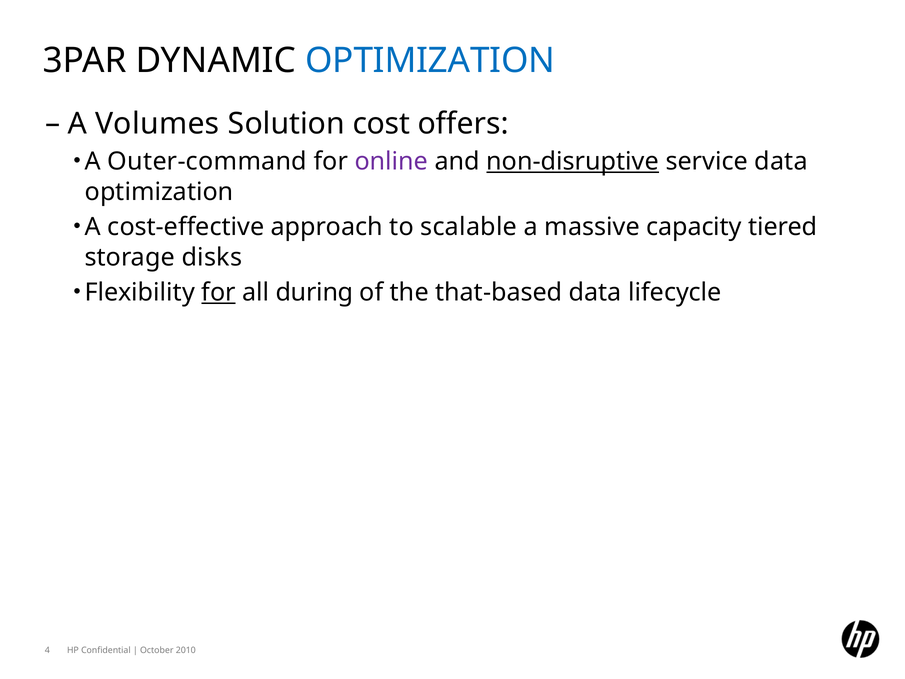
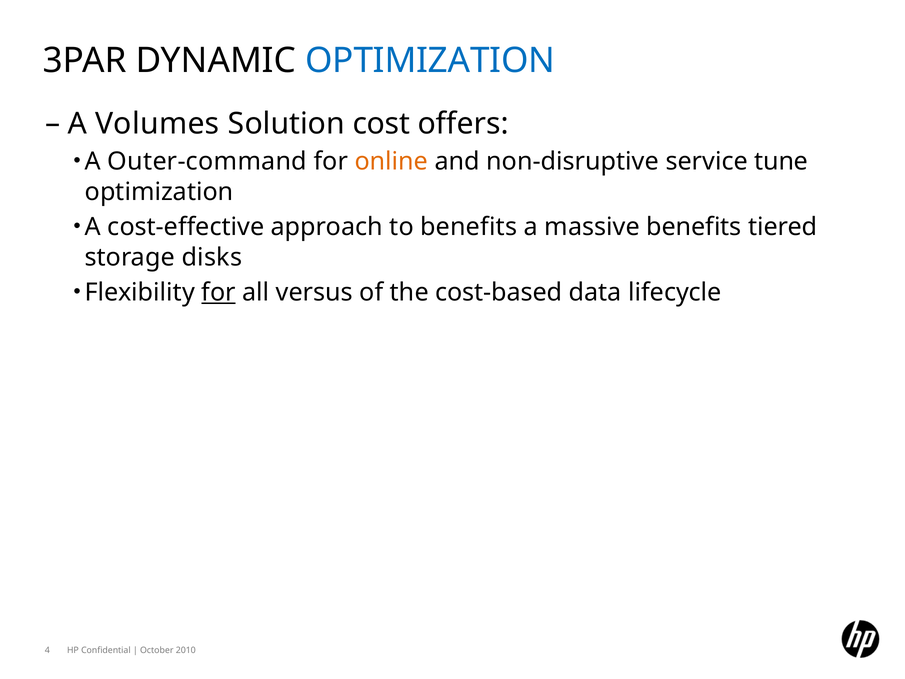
online colour: purple -> orange
non-disruptive underline: present -> none
service data: data -> tune
to scalable: scalable -> benefits
massive capacity: capacity -> benefits
during: during -> versus
that-based: that-based -> cost-based
